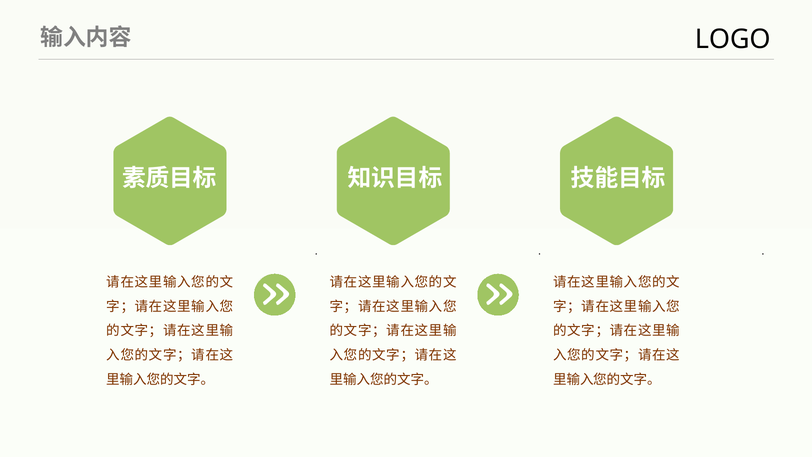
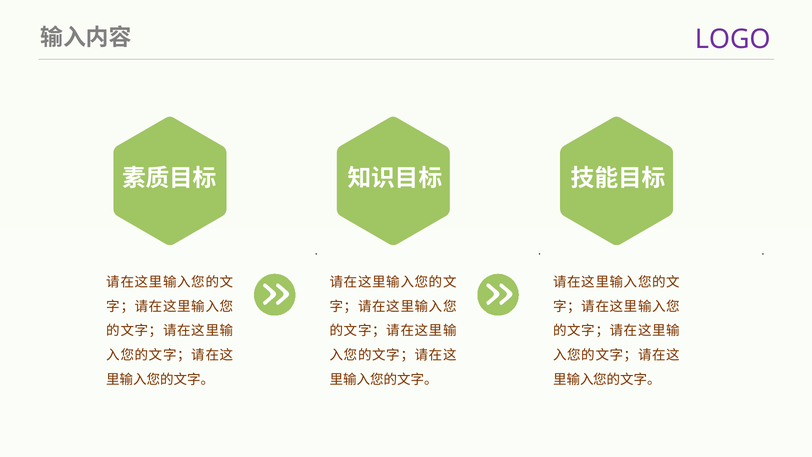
LOGO colour: black -> purple
